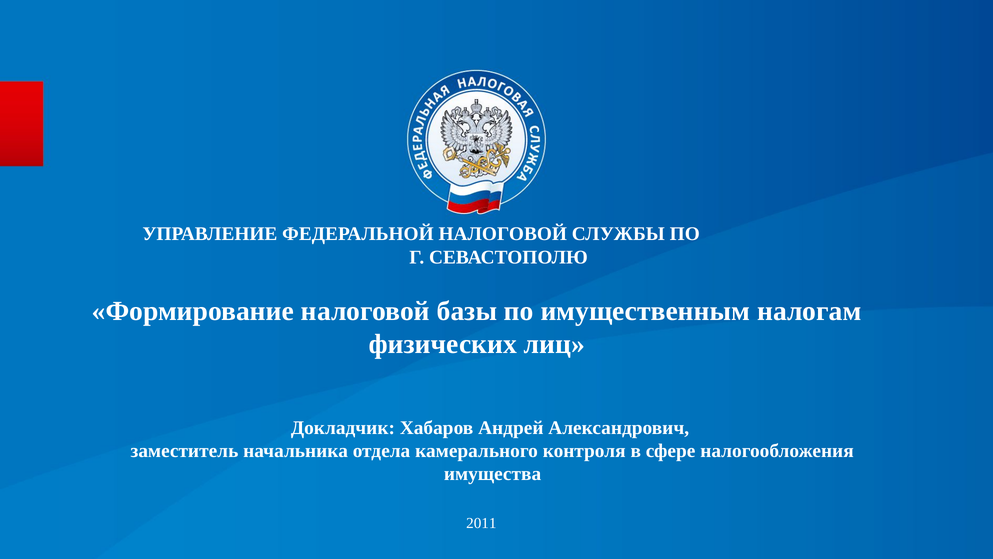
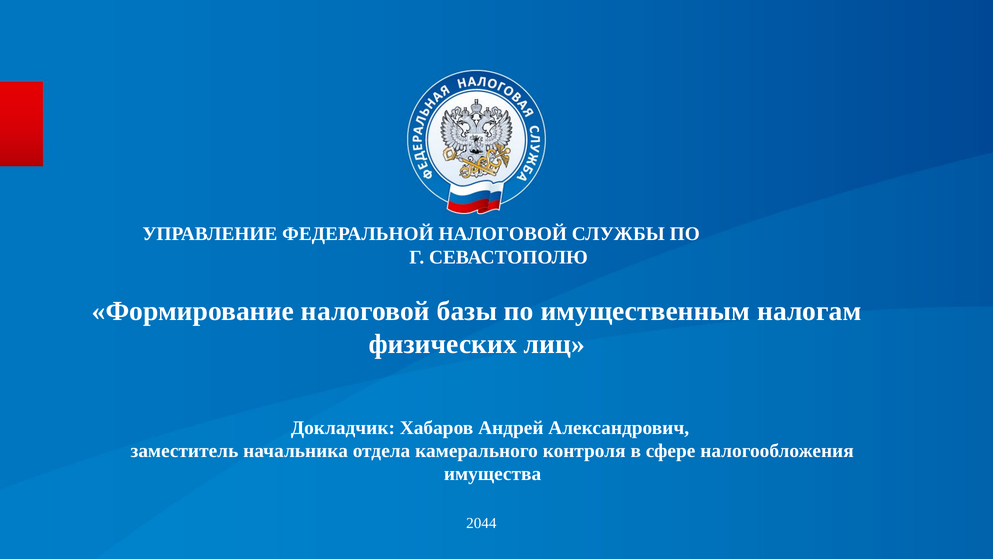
2011: 2011 -> 2044
